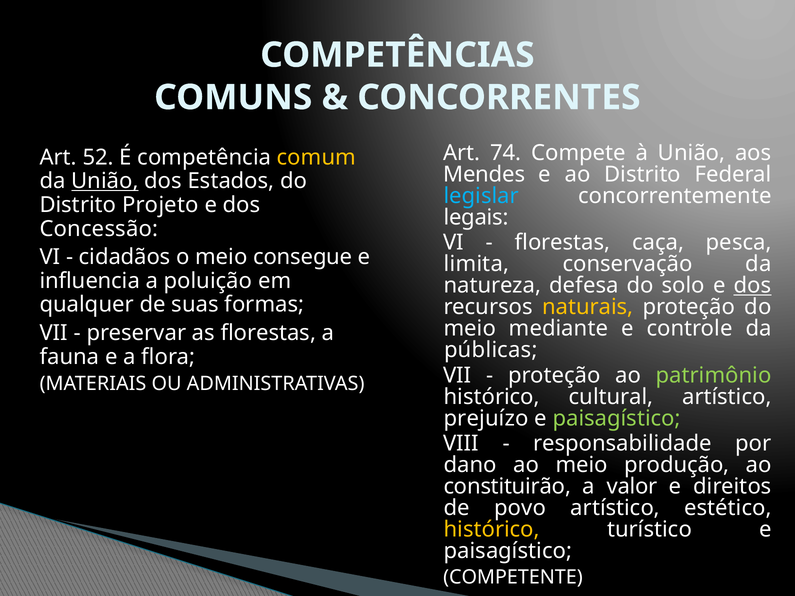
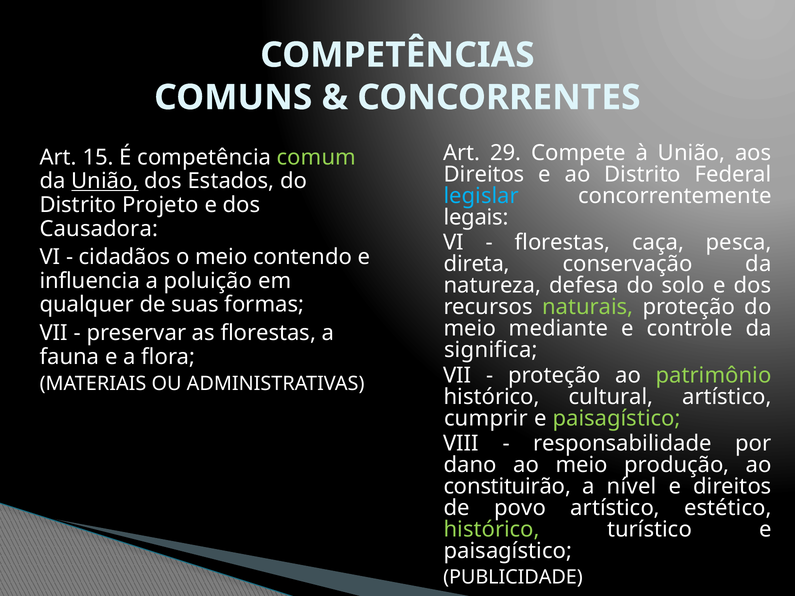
74: 74 -> 29
52: 52 -> 15
comum colour: yellow -> light green
Mendes at (484, 174): Mendes -> Direitos
Concessão: Concessão -> Causadora
consegue: consegue -> contendo
limita: limita -> direta
dos at (753, 286) underline: present -> none
naturais colour: yellow -> light green
públicas: públicas -> significa
prejuízo: prejuízo -> cumprir
valor: valor -> nível
histórico at (492, 530) colour: yellow -> light green
COMPETENTE: COMPETENTE -> PUBLICIDADE
